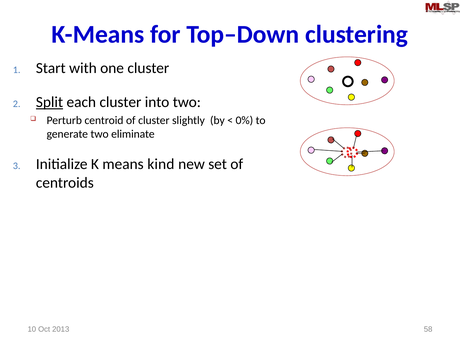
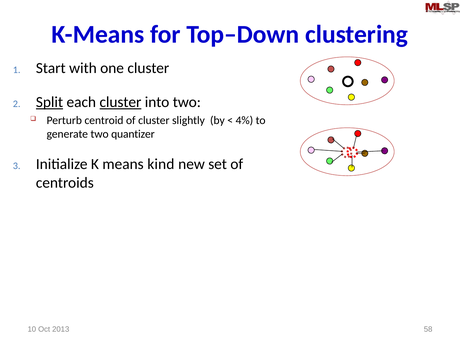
cluster at (120, 102) underline: none -> present
0%: 0% -> 4%
eliminate: eliminate -> quantizer
